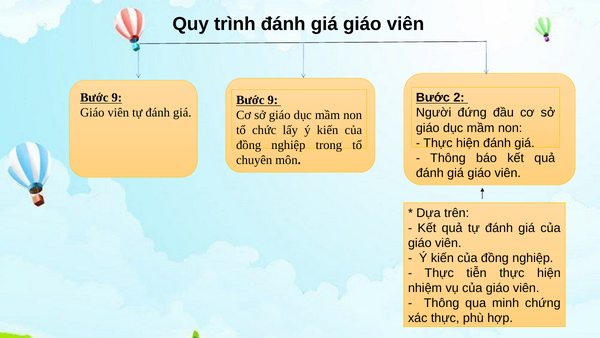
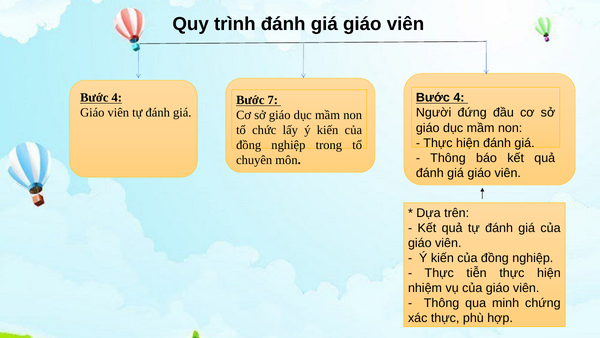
9 at (117, 98): 9 -> 4
2 at (459, 98): 2 -> 4
9 at (273, 100): 9 -> 7
